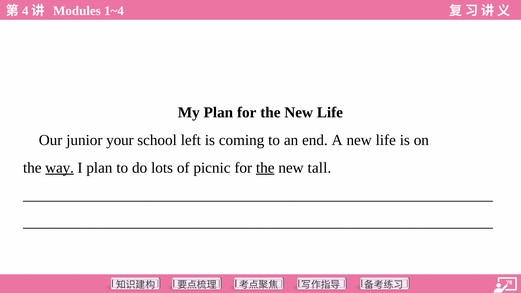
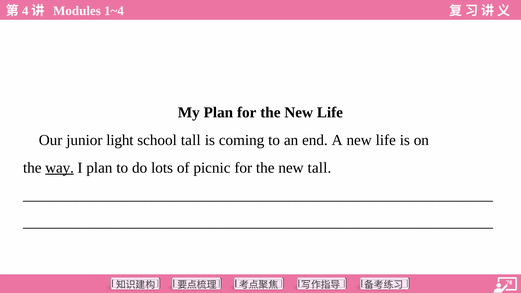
your: your -> light
school left: left -> tall
the at (265, 168) underline: present -> none
